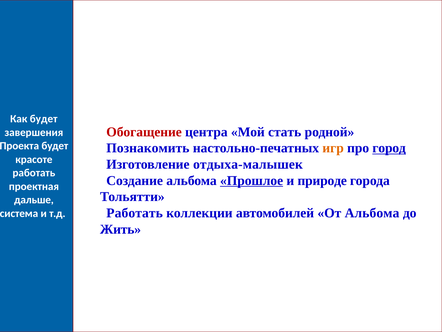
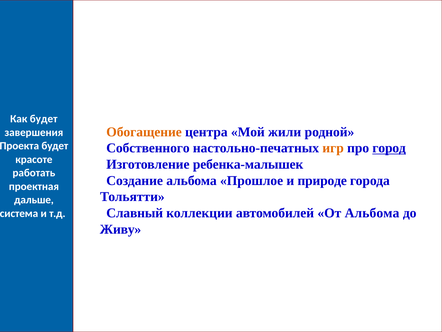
Обогащение colour: red -> orange
стать: стать -> жили
Познакомить: Познакомить -> Собственного
отдыха-малышек: отдыха-малышек -> ребенка-малышек
Прошлое underline: present -> none
Работать at (135, 213): Работать -> Славный
Жить: Жить -> Живу
